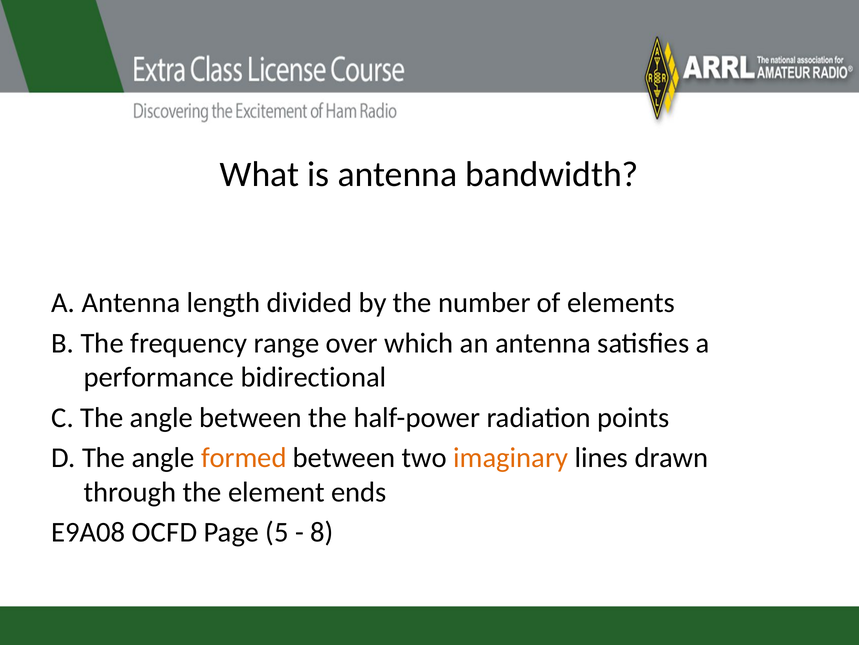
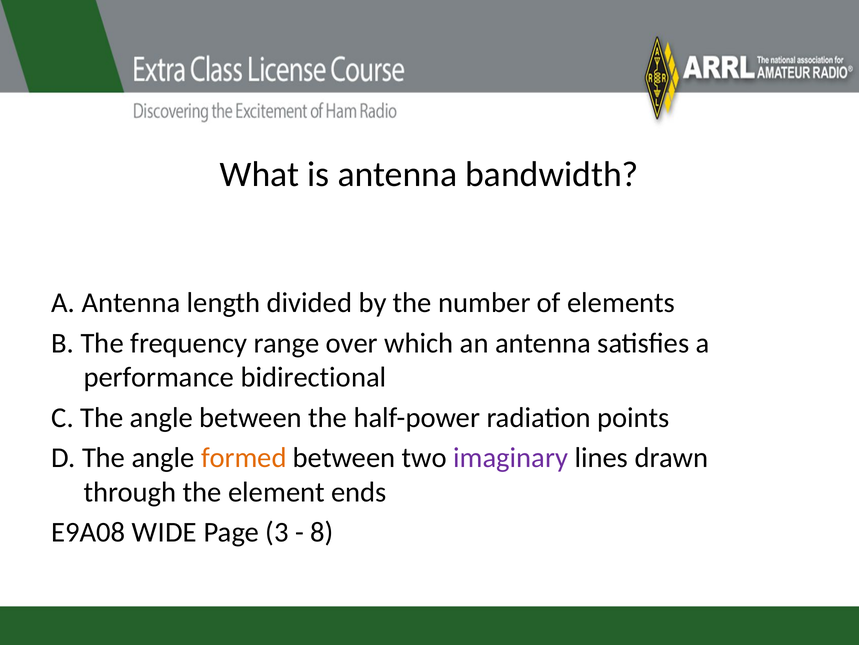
imaginary colour: orange -> purple
OCFD: OCFD -> WIDE
5: 5 -> 3
